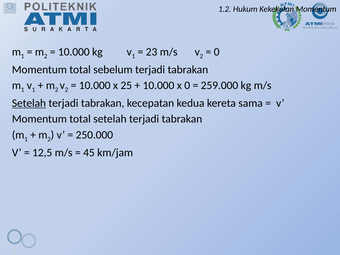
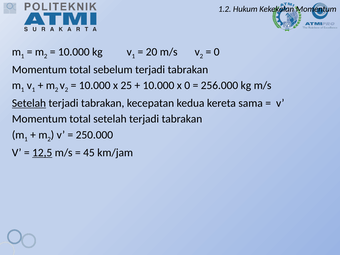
23: 23 -> 20
259.000: 259.000 -> 256.000
12,5 underline: none -> present
